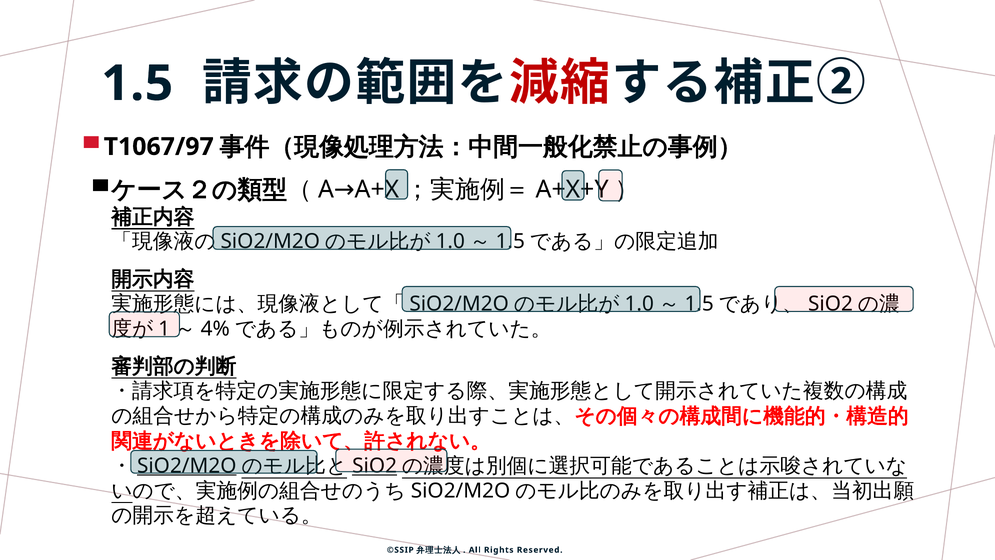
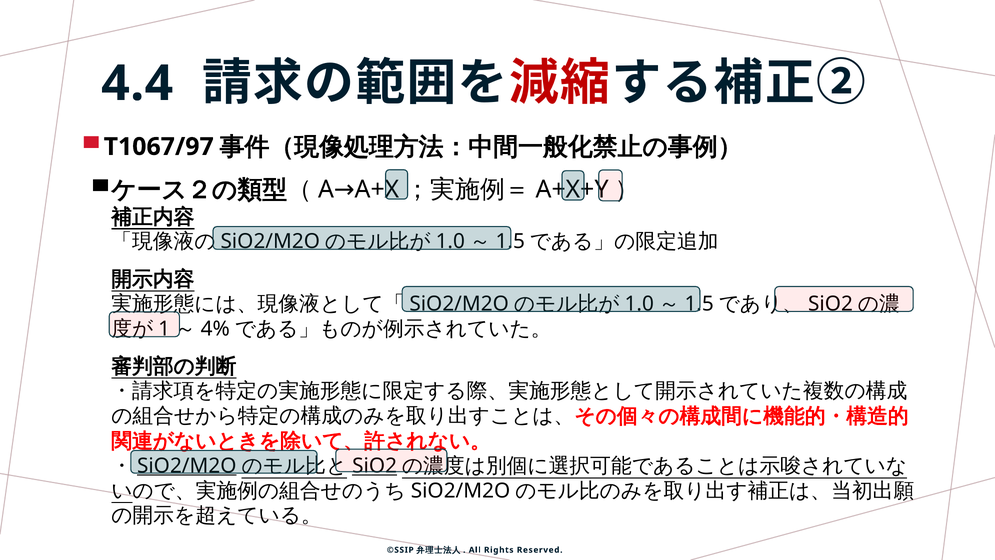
1.5: 1.5 -> 4.4
